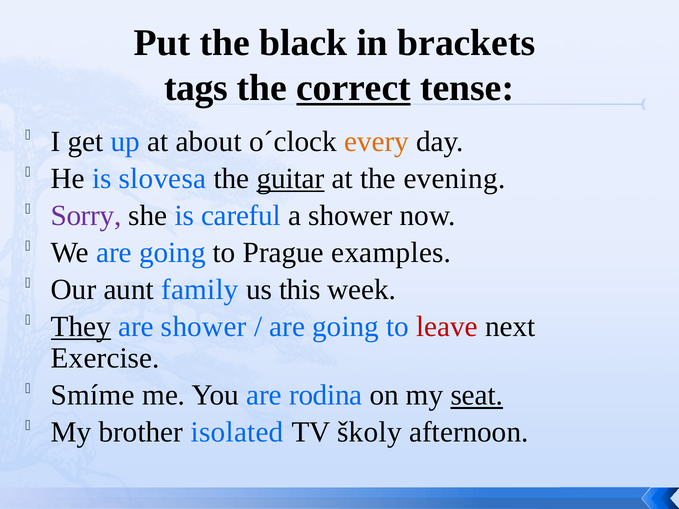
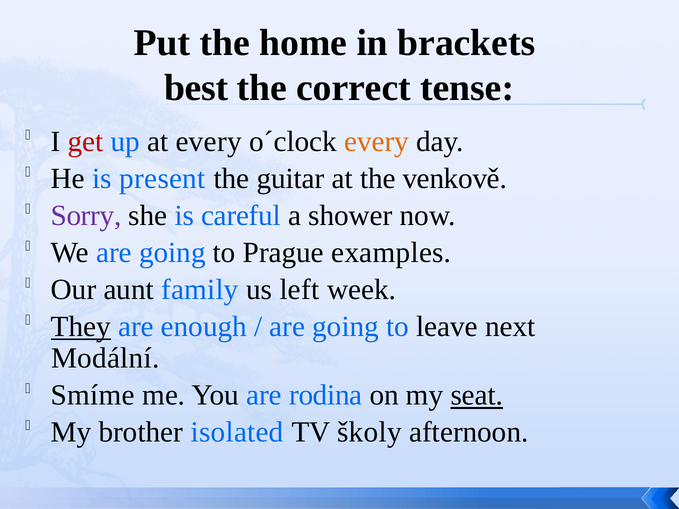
black: black -> home
tags: tags -> best
correct underline: present -> none
get colour: black -> red
at about: about -> every
slovesa: slovesa -> present
guitar underline: present -> none
evening: evening -> venkově
this: this -> left
are shower: shower -> enough
leave colour: red -> black
Exercise: Exercise -> Modální
